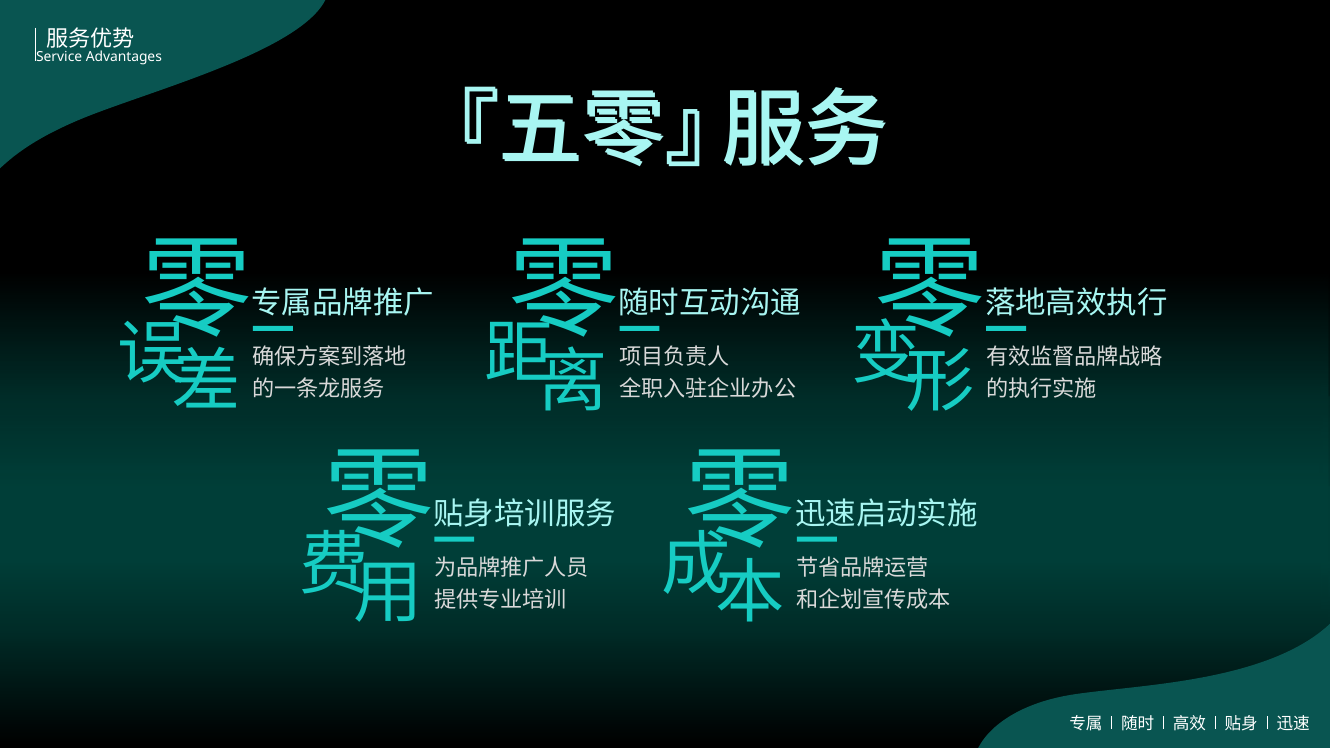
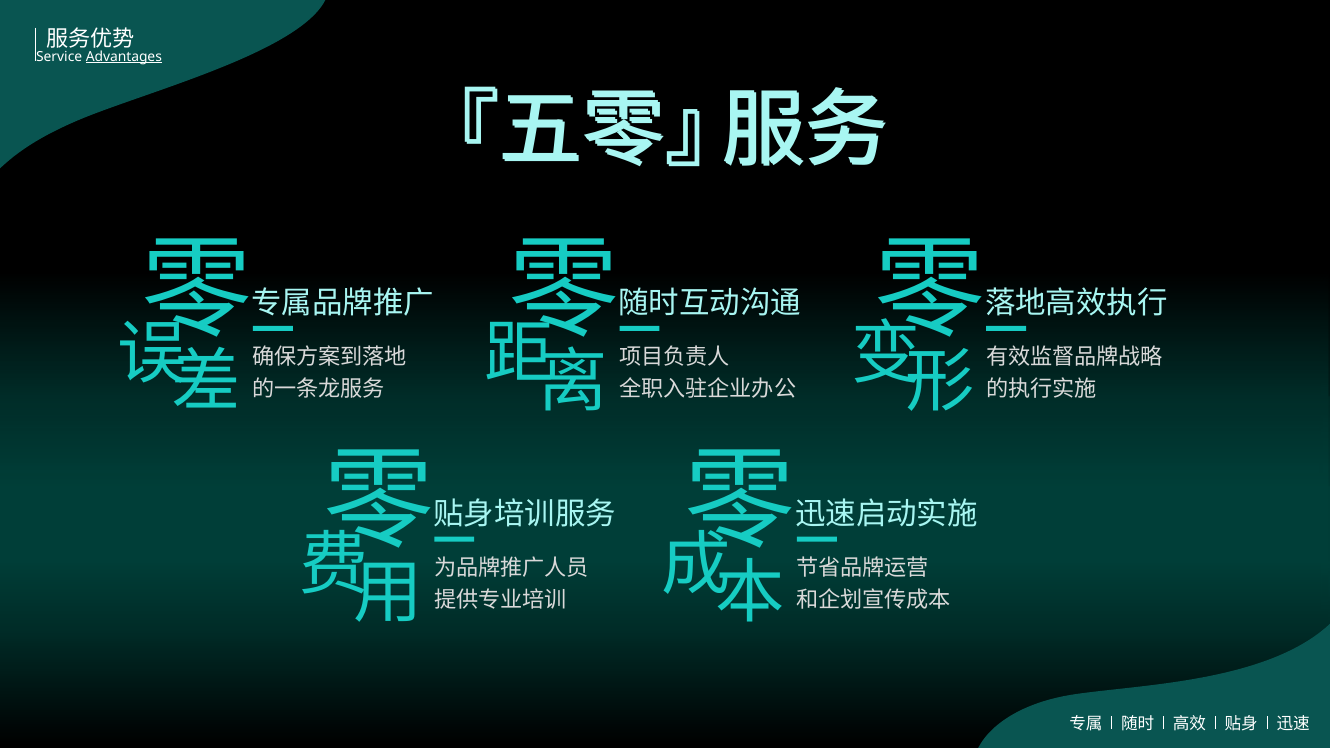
Advantages underline: none -> present
